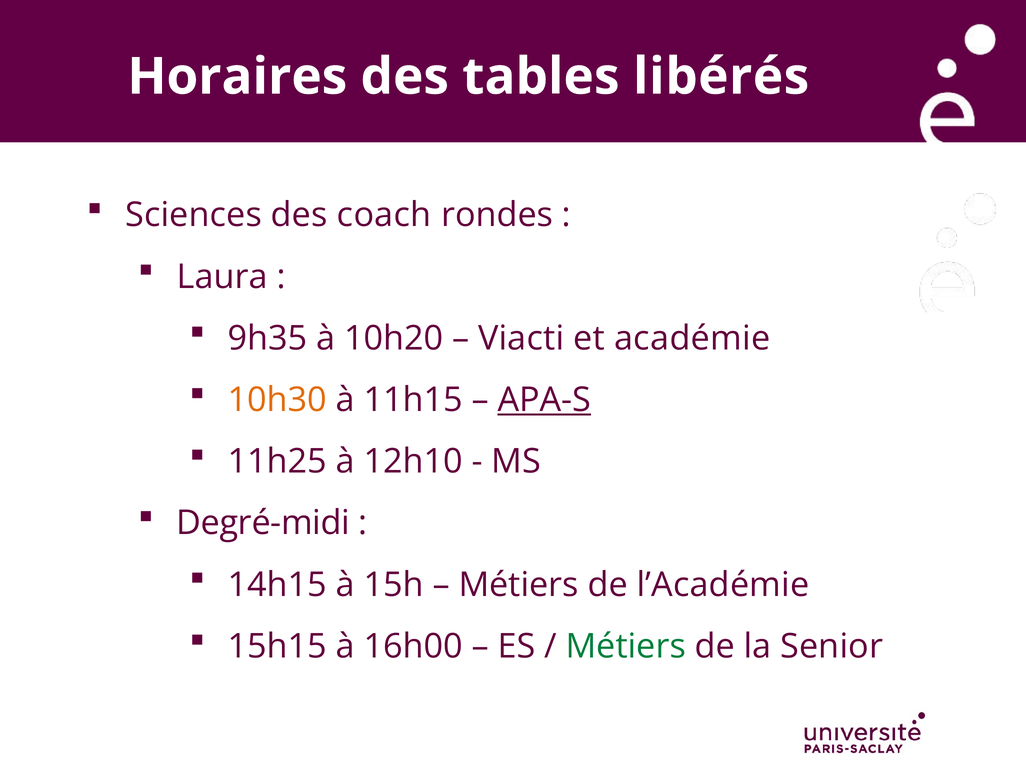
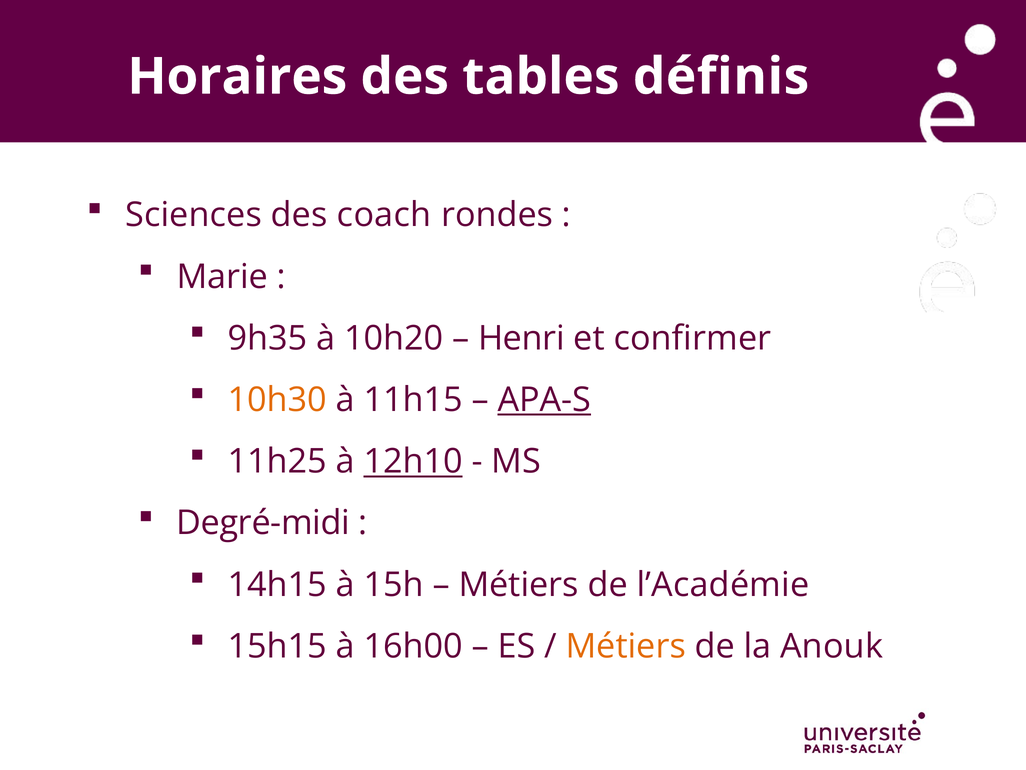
libérés: libérés -> définis
Laura: Laura -> Marie
Viacti: Viacti -> Henri
académie: académie -> confirmer
12h10 underline: none -> present
Métiers at (626, 646) colour: green -> orange
Senior: Senior -> Anouk
